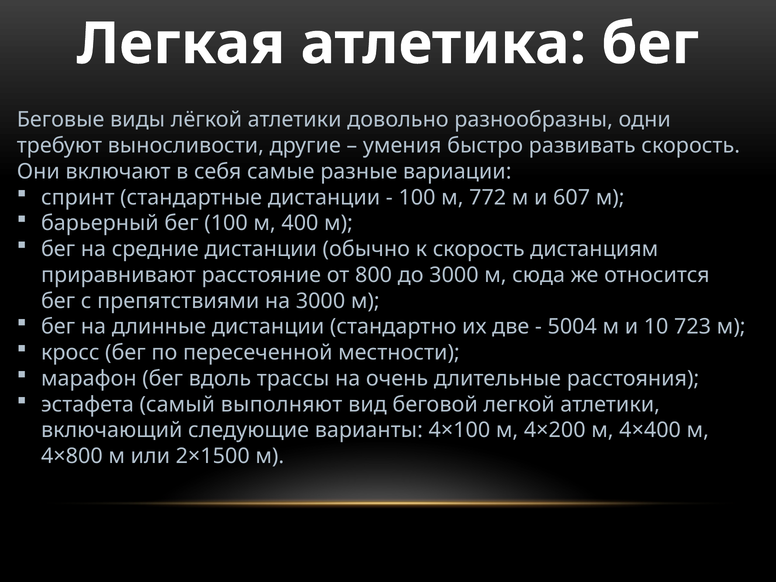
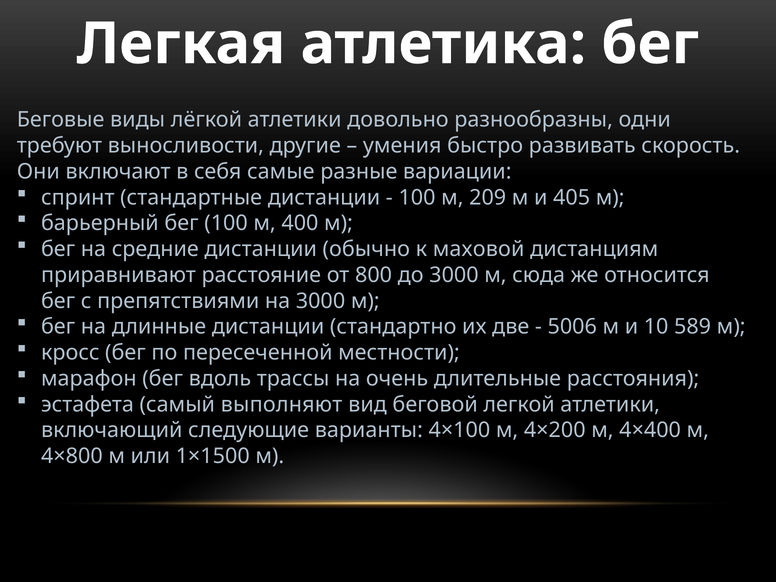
772: 772 -> 209
607: 607 -> 405
к скорость: скорость -> маховой
5004: 5004 -> 5006
723: 723 -> 589
2×1500: 2×1500 -> 1×1500
